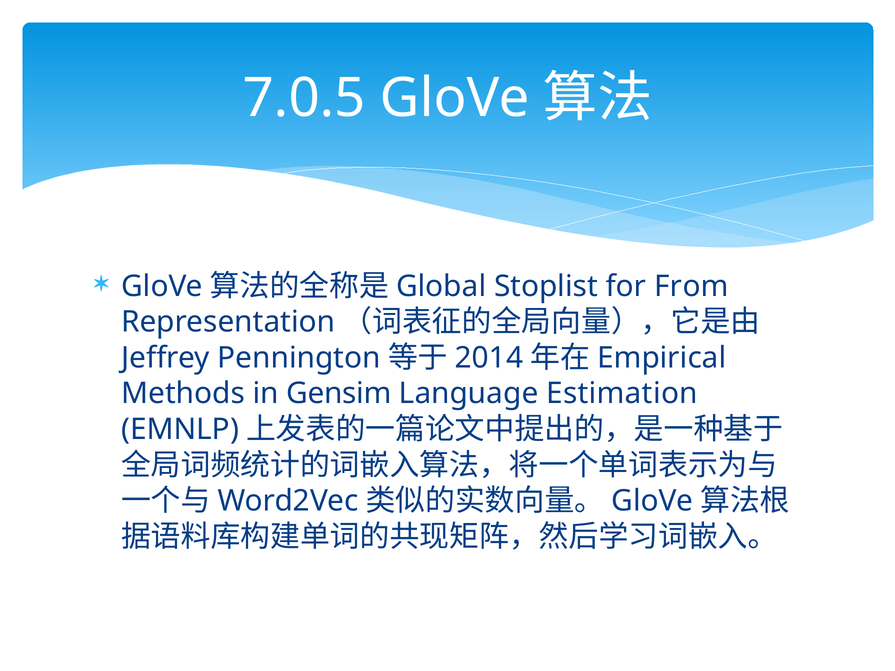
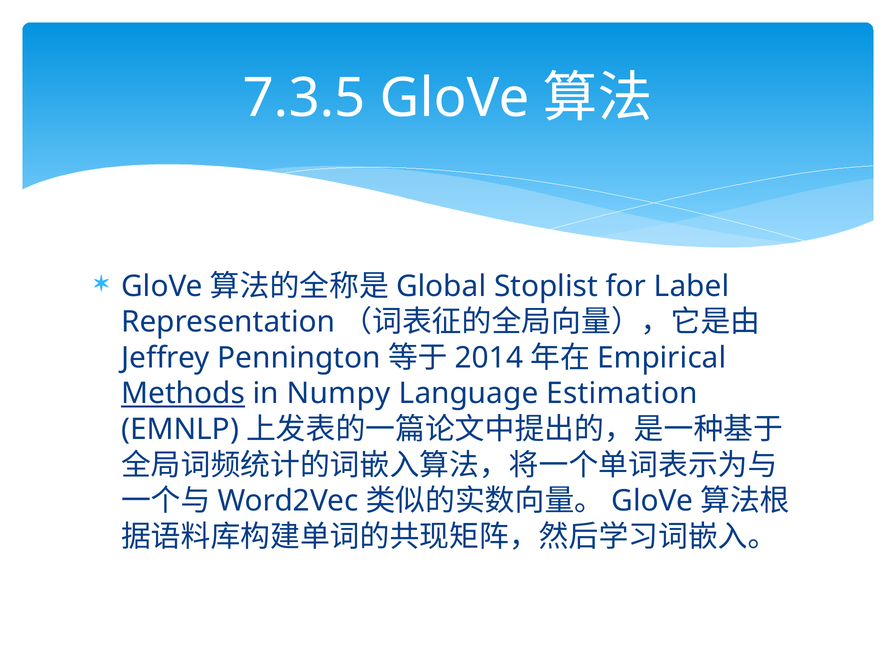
7.0.5: 7.0.5 -> 7.3.5
From: From -> Label
Methods underline: none -> present
Gensim: Gensim -> Numpy
